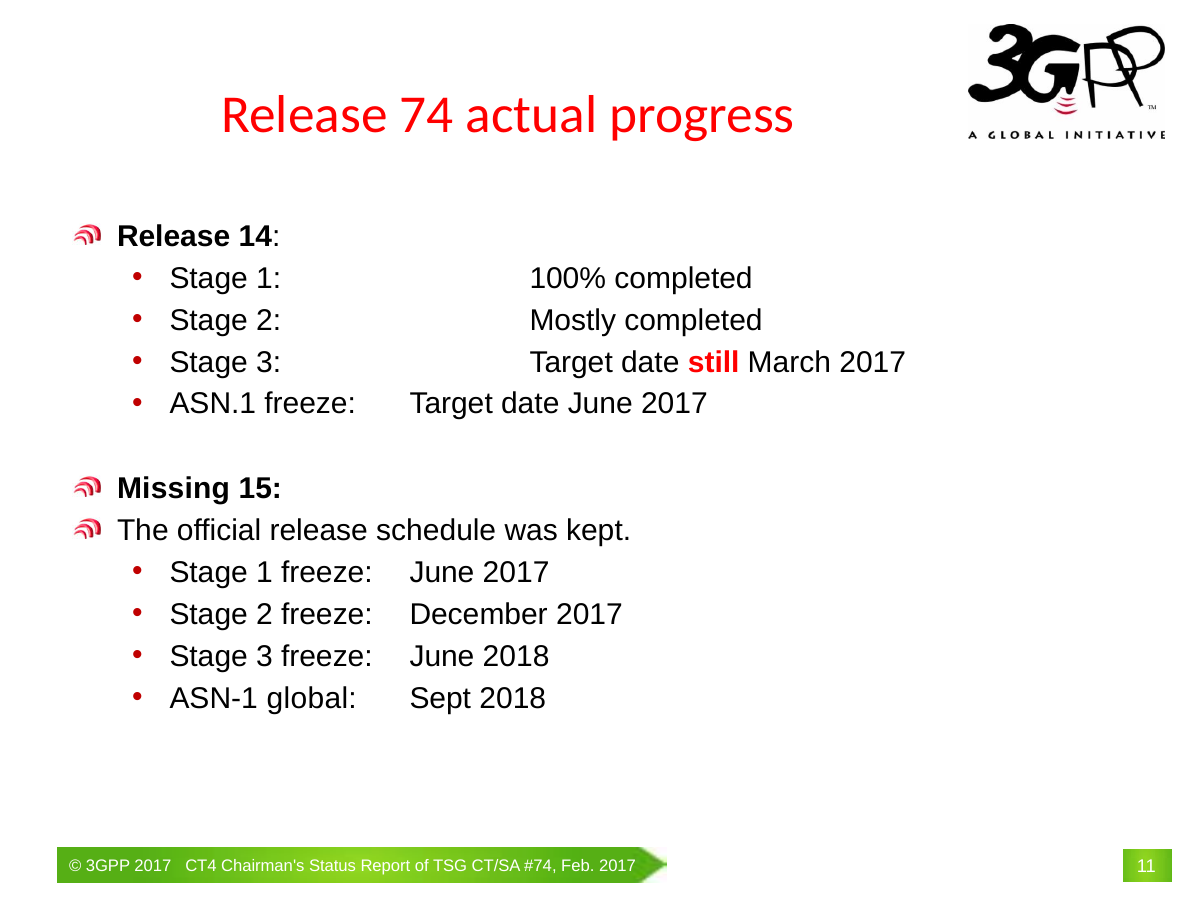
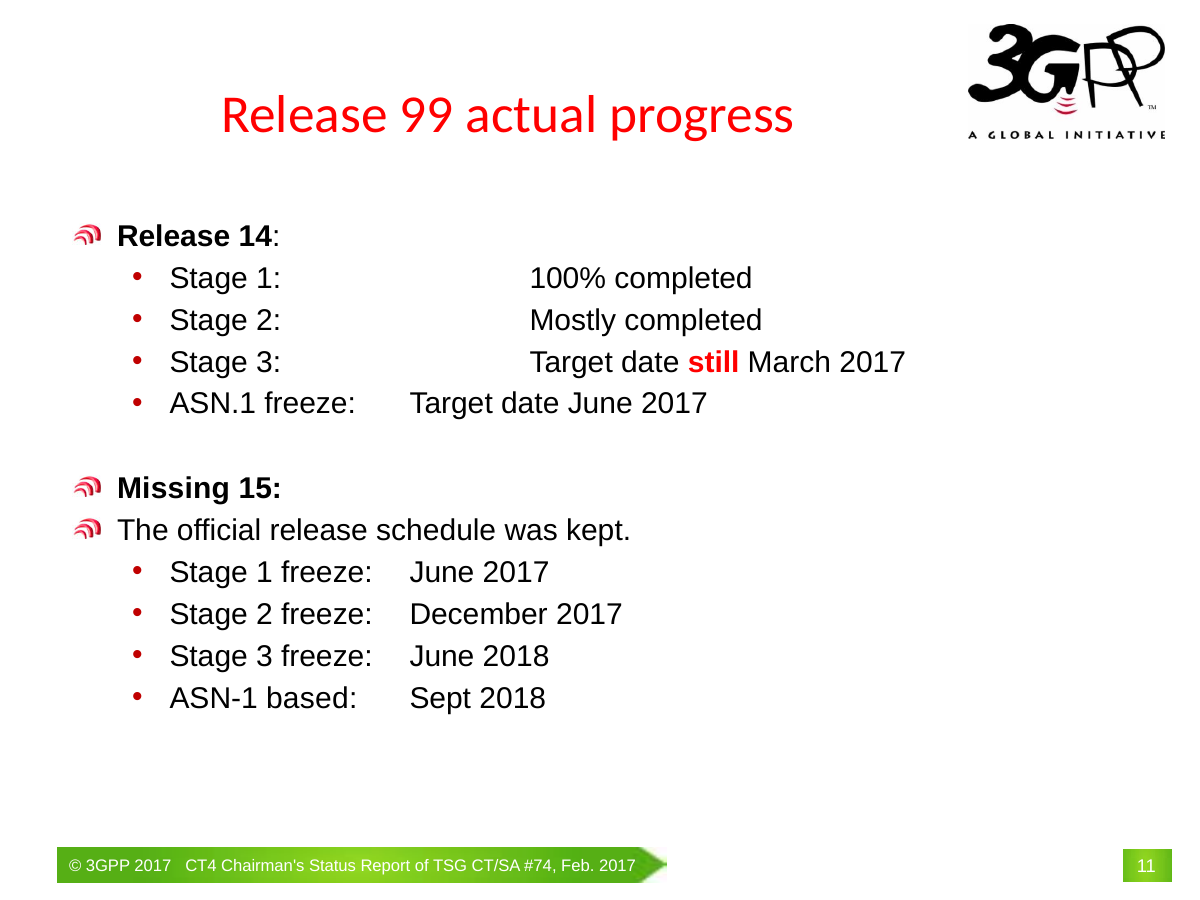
74: 74 -> 99
global: global -> based
